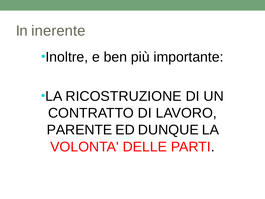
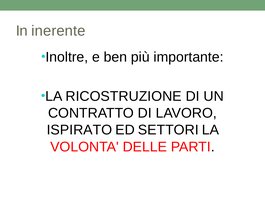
PARENTE: PARENTE -> ISPIRATO
DUNQUE: DUNQUE -> SETTORI
